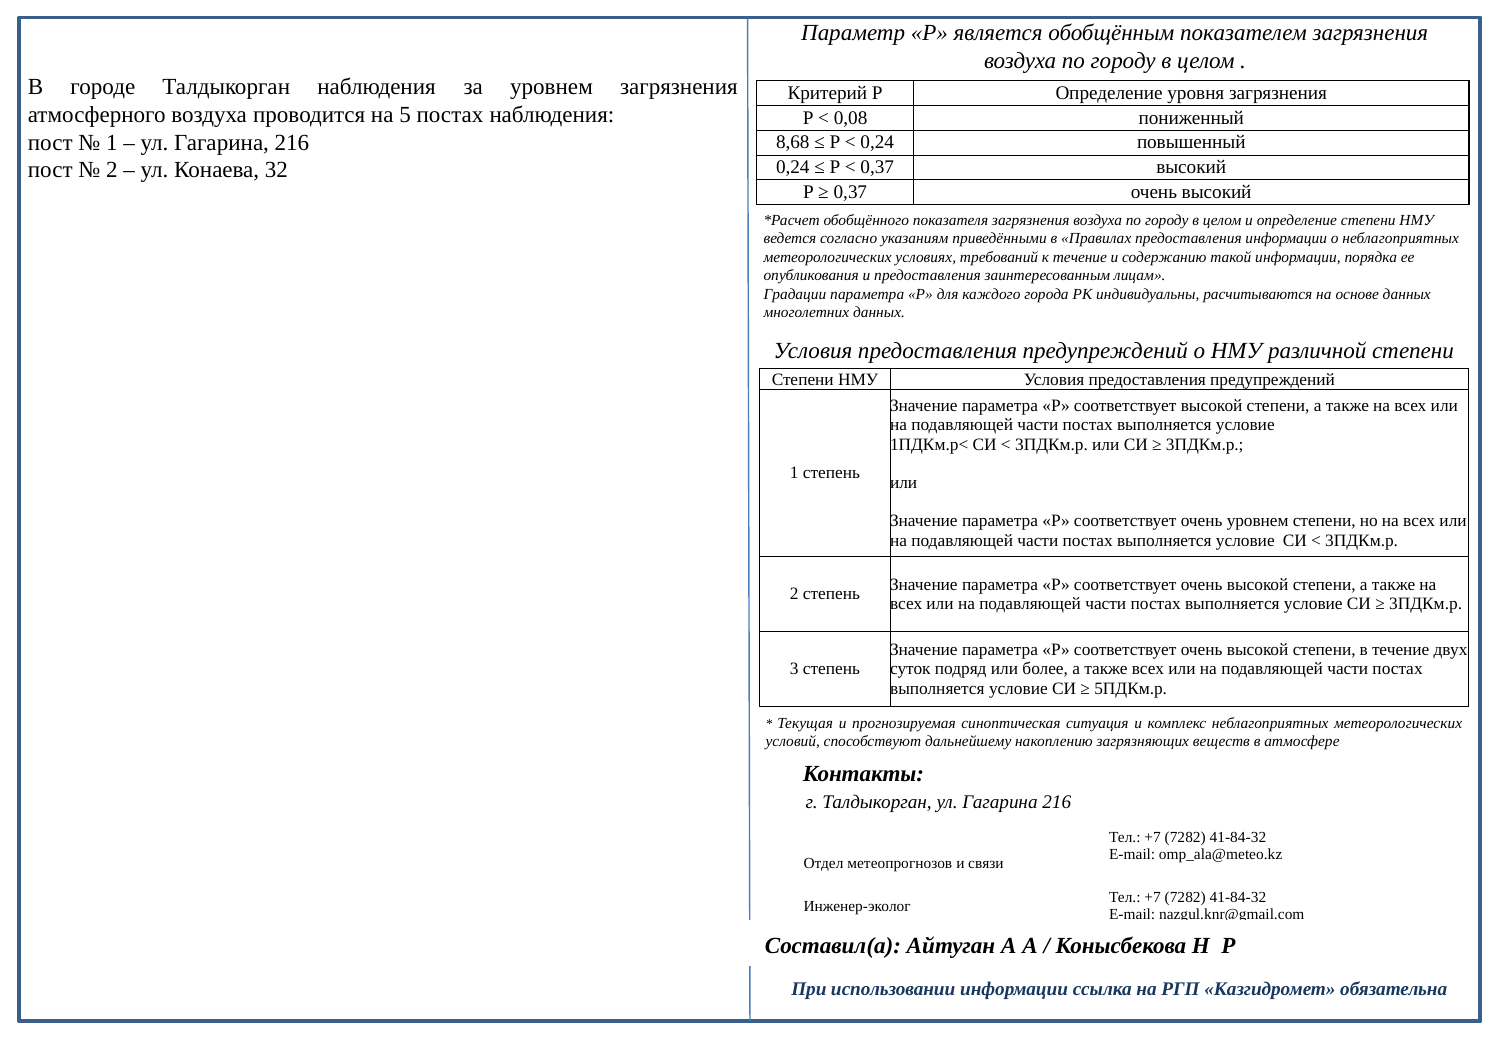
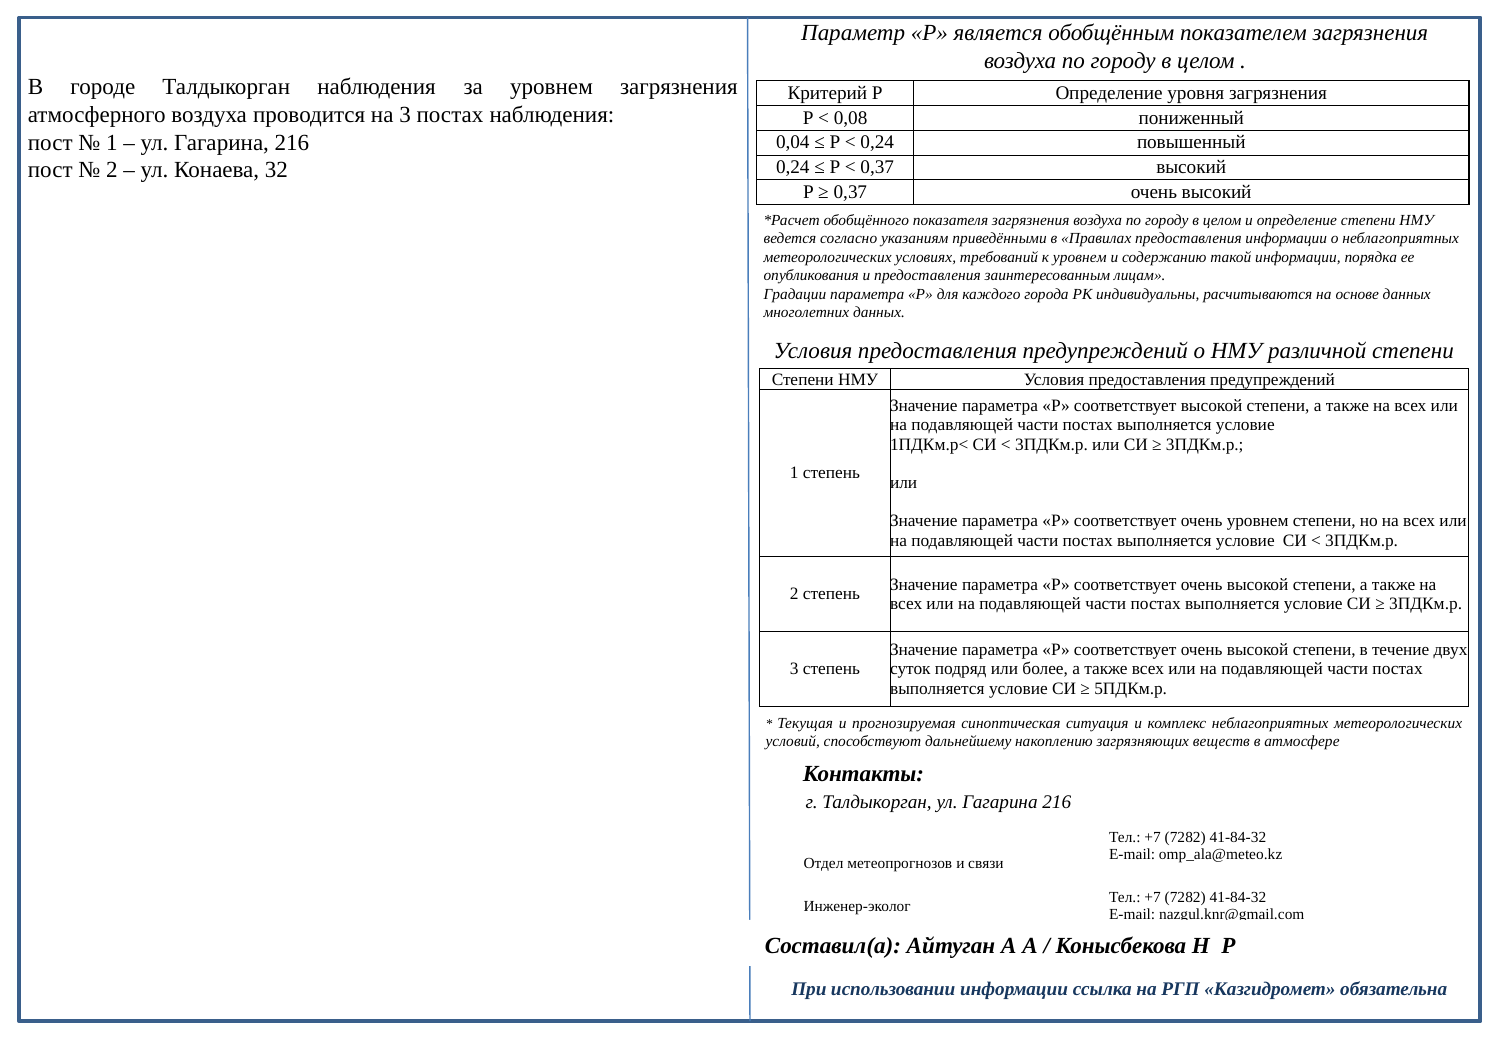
на 5: 5 -> 3
8,68: 8,68 -> 0,04
к течение: течение -> уровнем
